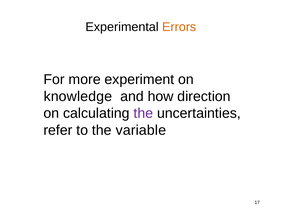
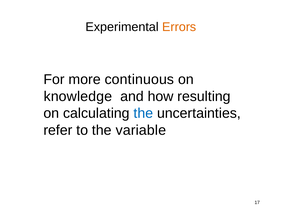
experiment: experiment -> continuous
direction: direction -> resulting
the at (143, 113) colour: purple -> blue
